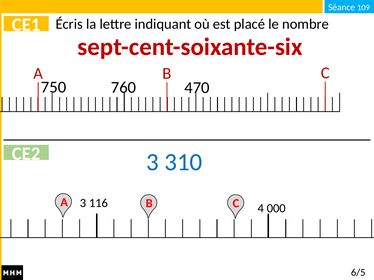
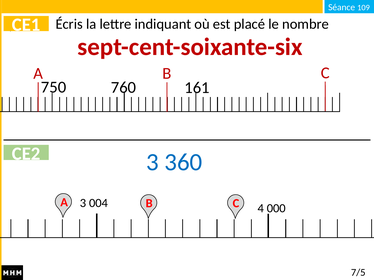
470: 470 -> 161
310: 310 -> 360
116: 116 -> 004
6/5: 6/5 -> 7/5
